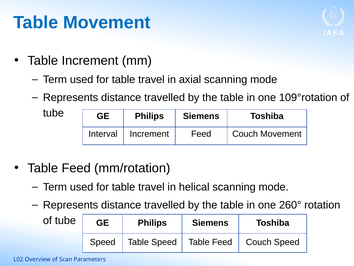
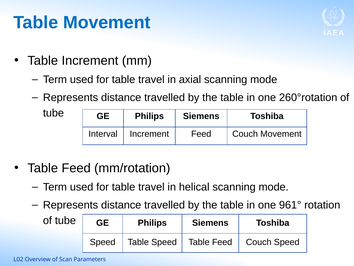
109°rotation: 109°rotation -> 260°rotation
260°: 260° -> 961°
